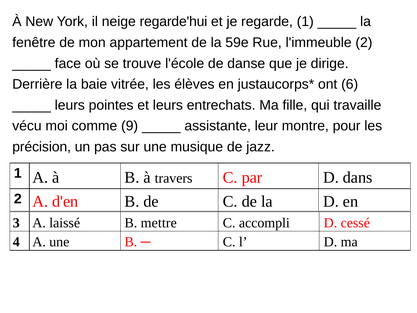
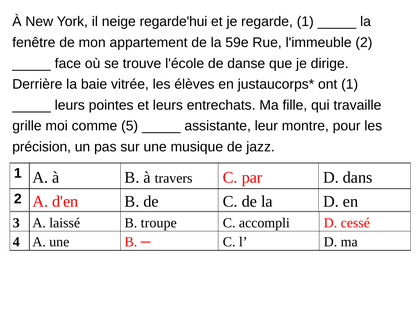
ont 6: 6 -> 1
vécu: vécu -> grille
9: 9 -> 5
mettre: mettre -> troupe
